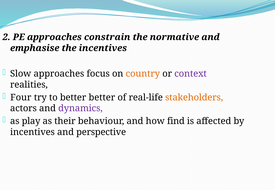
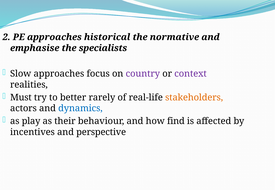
constrain: constrain -> historical
the incentives: incentives -> specialists
country colour: orange -> purple
Four: Four -> Must
better better: better -> rarely
dynamics colour: purple -> blue
